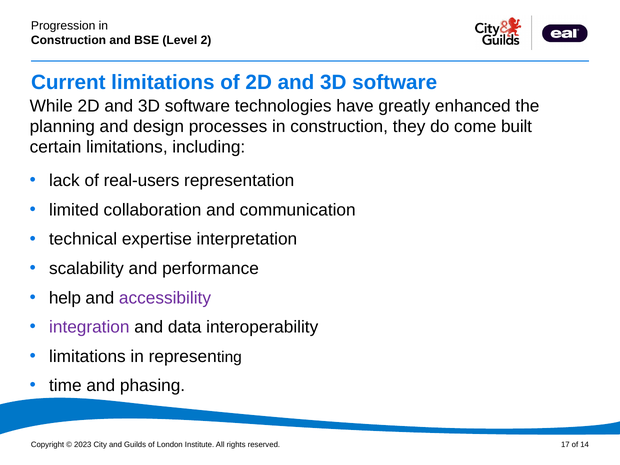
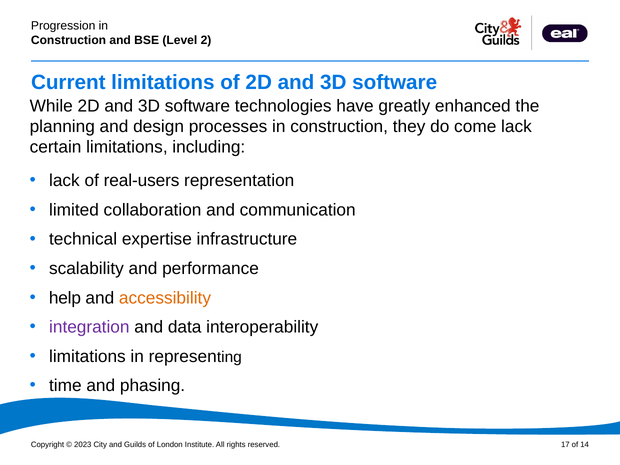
come built: built -> lack
interpretation: interpretation -> infrastructure
accessibility colour: purple -> orange
